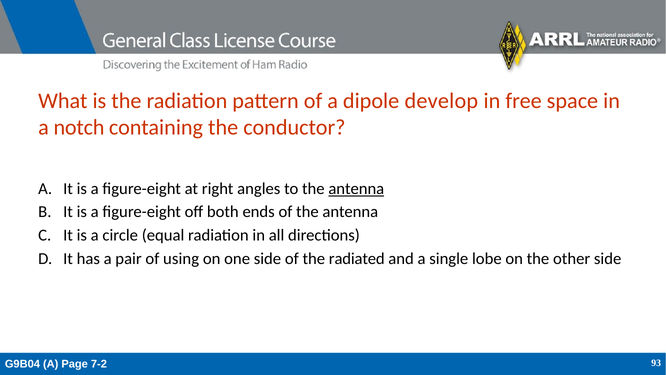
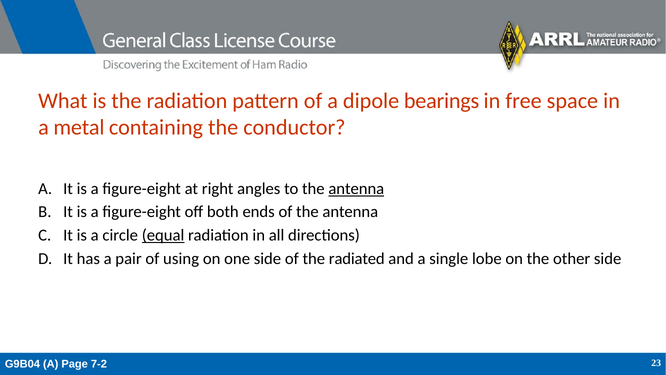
develop: develop -> bearings
notch: notch -> metal
equal underline: none -> present
93: 93 -> 23
